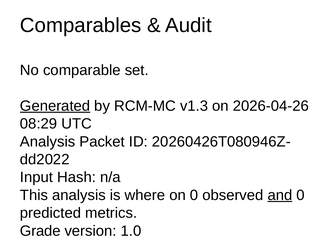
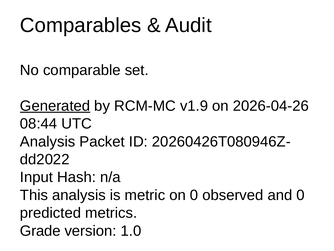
v1.3: v1.3 -> v1.9
08:29: 08:29 -> 08:44
where: where -> metric
and underline: present -> none
